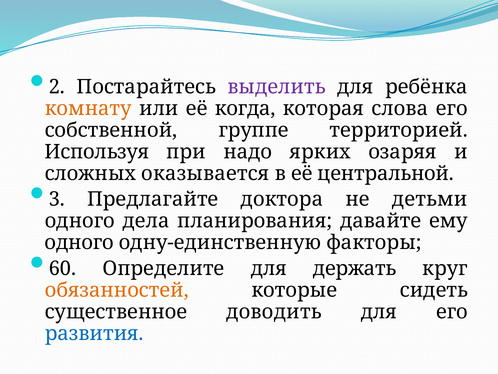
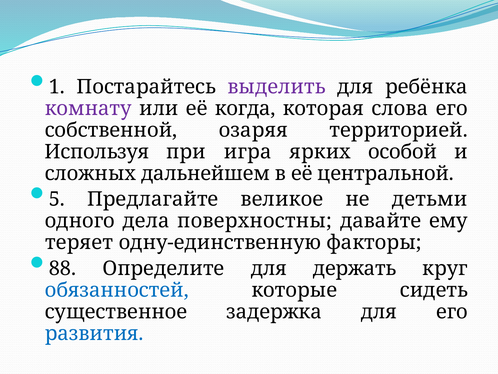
2: 2 -> 1
комнату colour: orange -> purple
группе: группе -> озаряя
надо: надо -> игра
озаряя: озаряя -> особой
оказывается: оказывается -> дальнейшем
3: 3 -> 5
доктора: доктора -> великое
планирования: планирования -> поверхностны
одного at (79, 242): одного -> теряет
60: 60 -> 88
обязанностей colour: orange -> blue
доводить: доводить -> задержка
